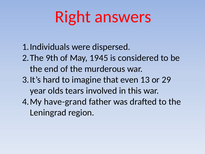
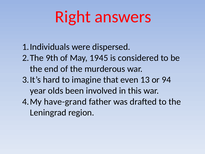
29: 29 -> 94
tears: tears -> been
